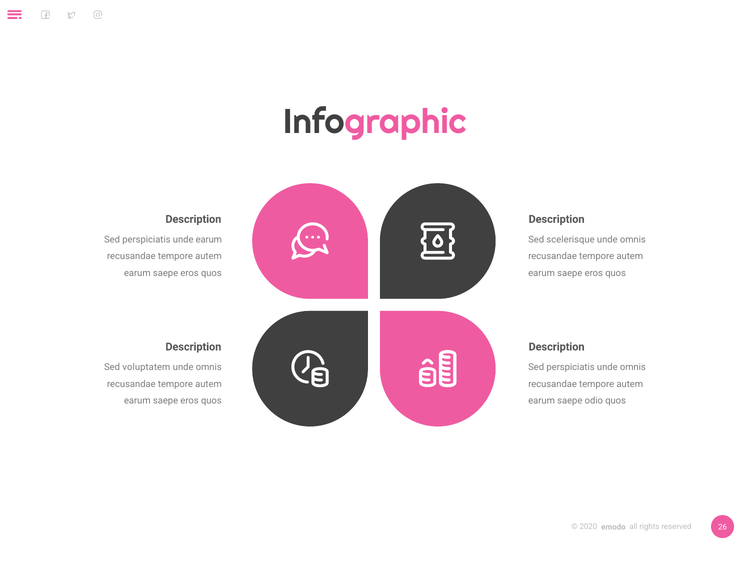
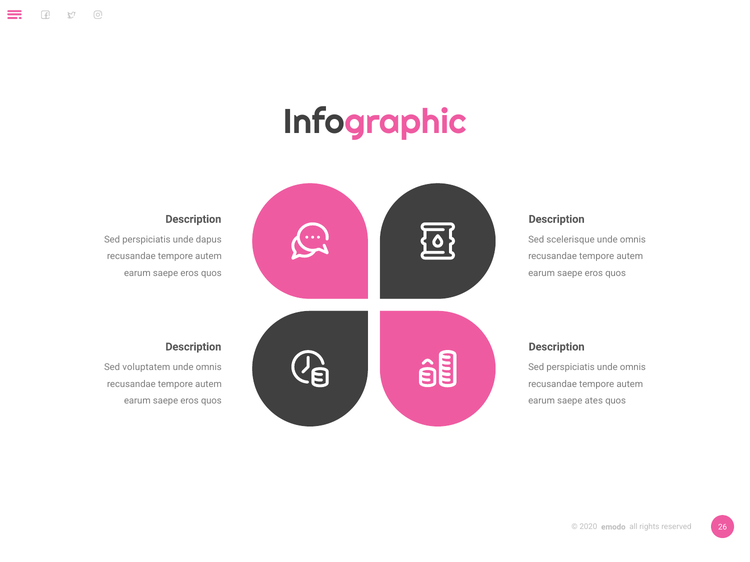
unde earum: earum -> dapus
odio: odio -> ates
